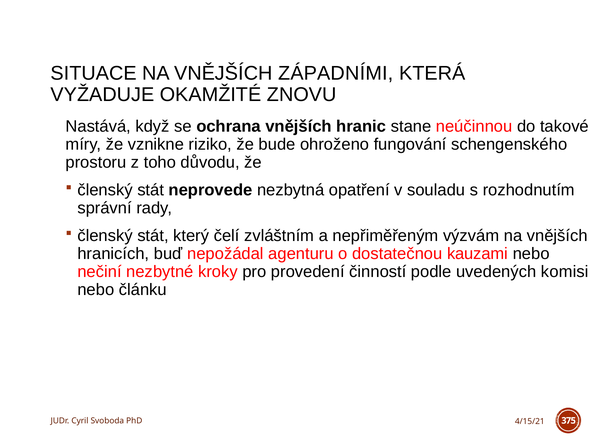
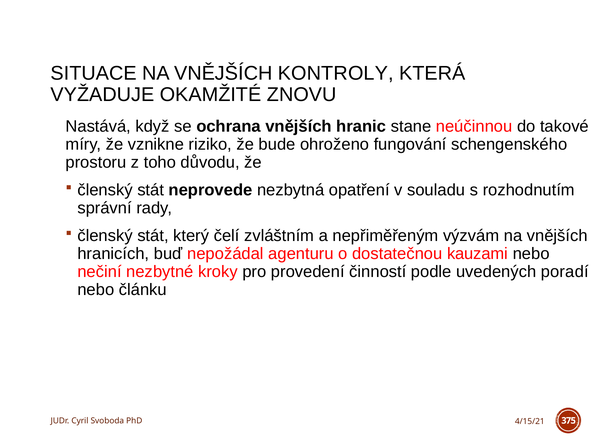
ZÁPADNÍMI: ZÁPADNÍMI -> KONTROLY
komisi: komisi -> poradí
